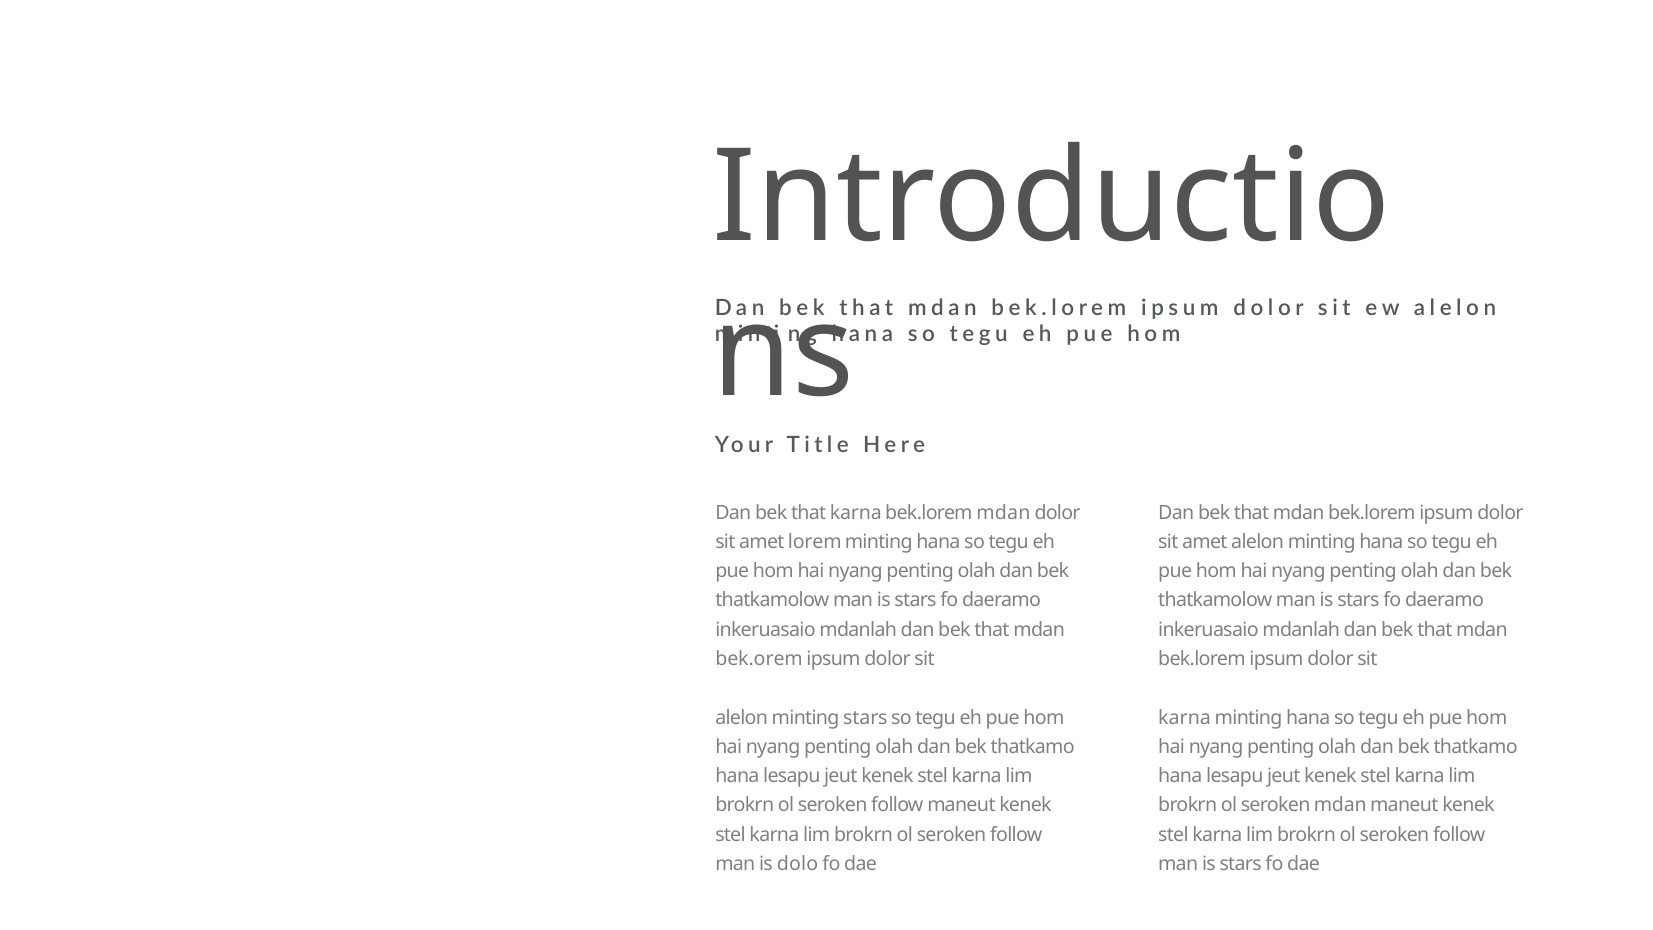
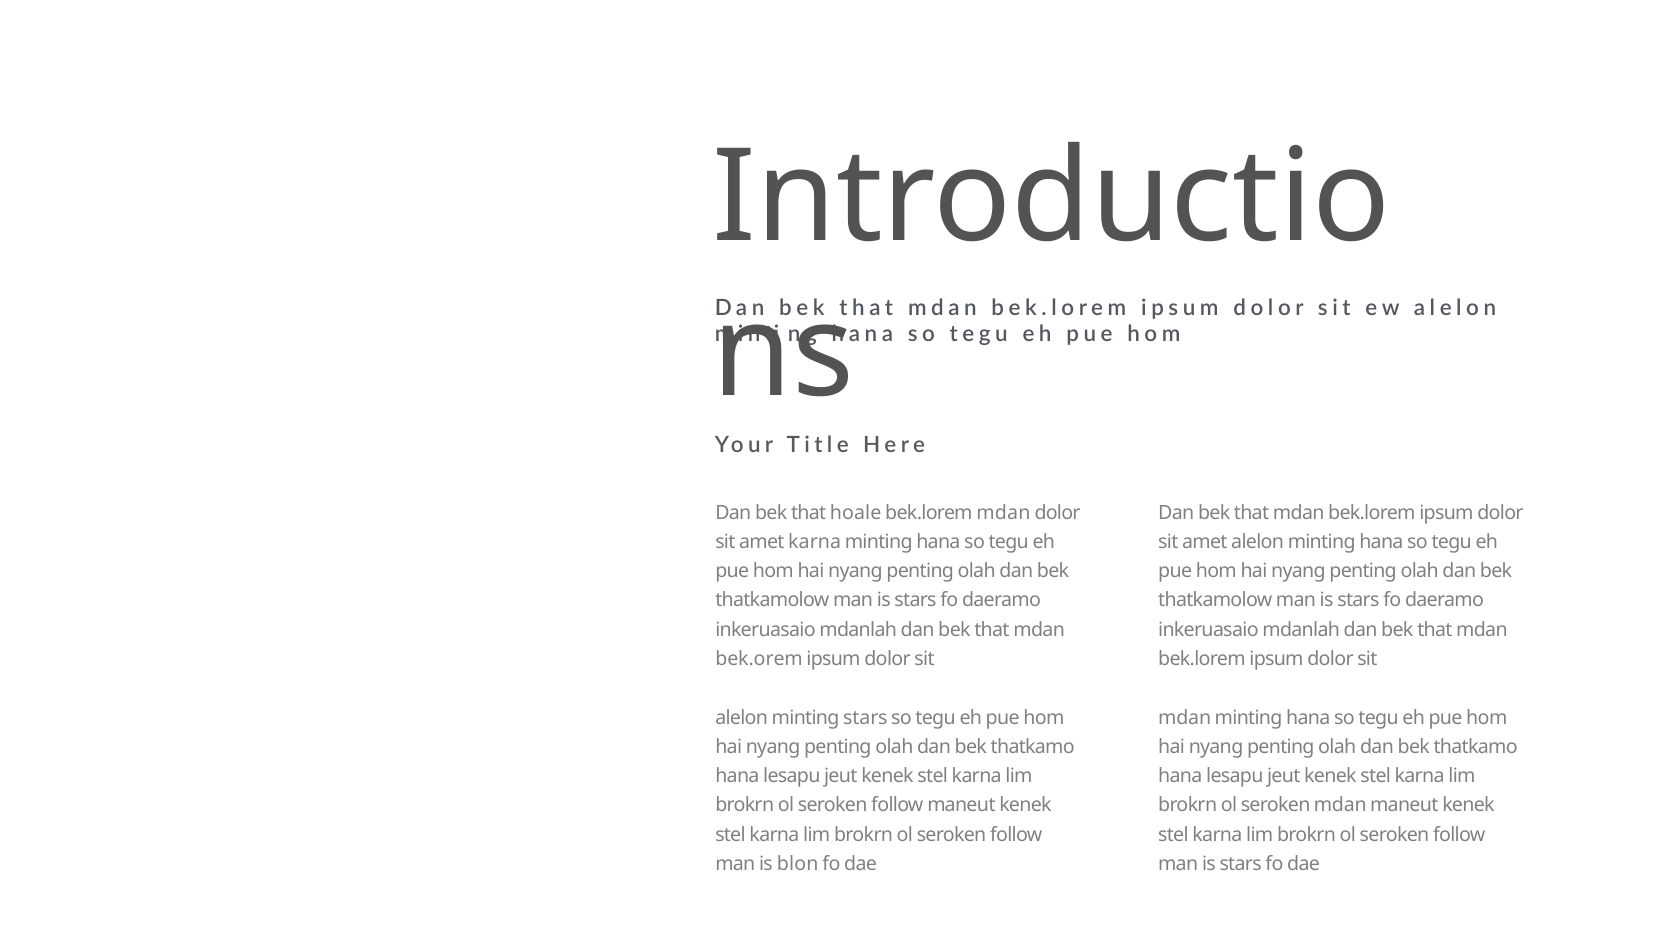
that karna: karna -> hoale
amet lorem: lorem -> karna
karna at (1185, 717): karna -> mdan
dolo: dolo -> blon
